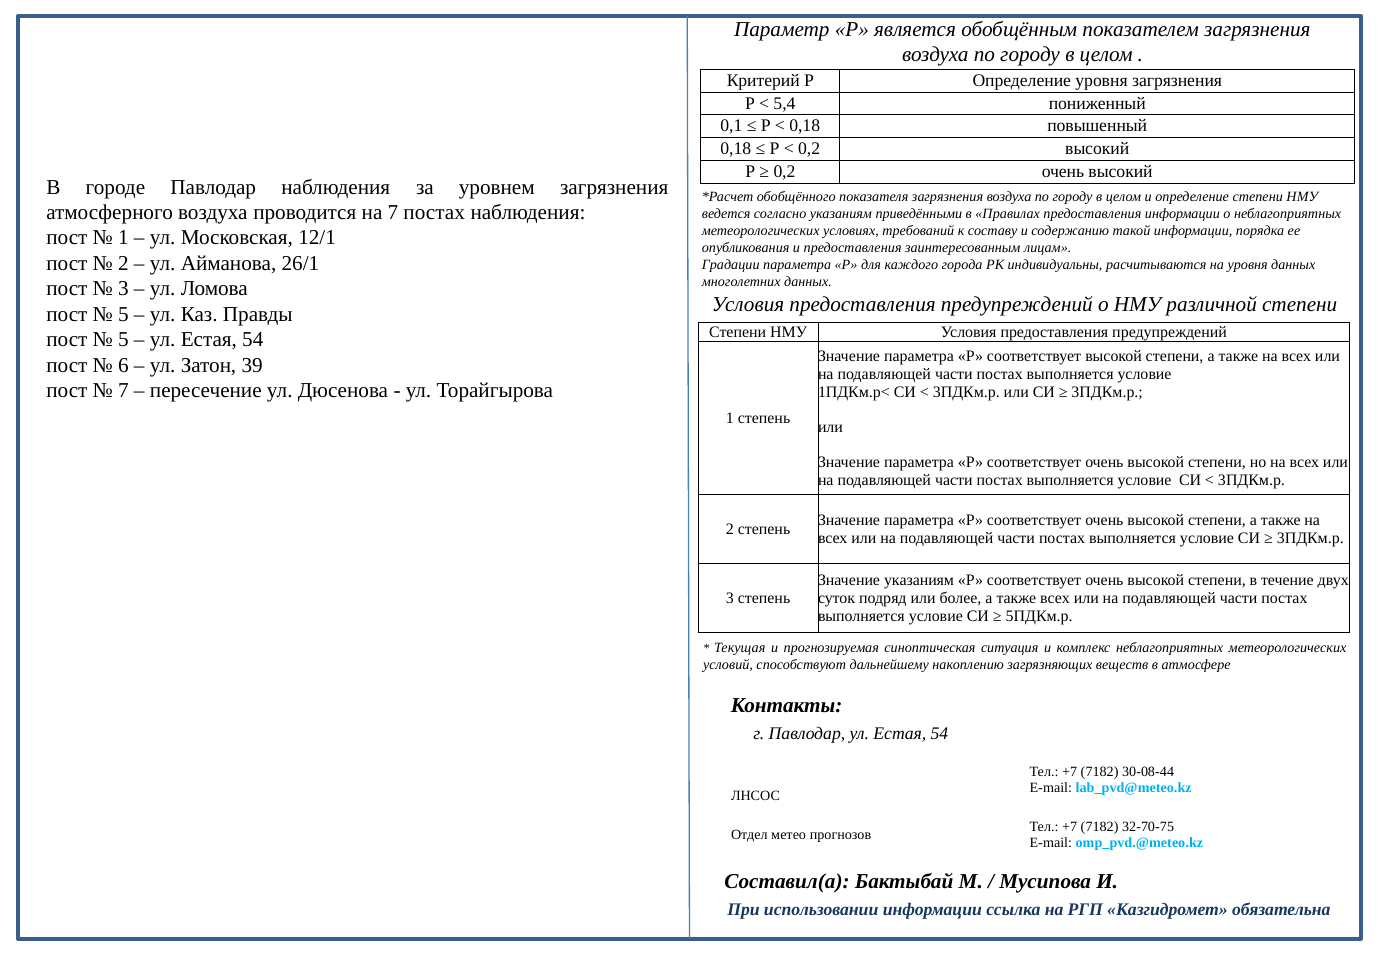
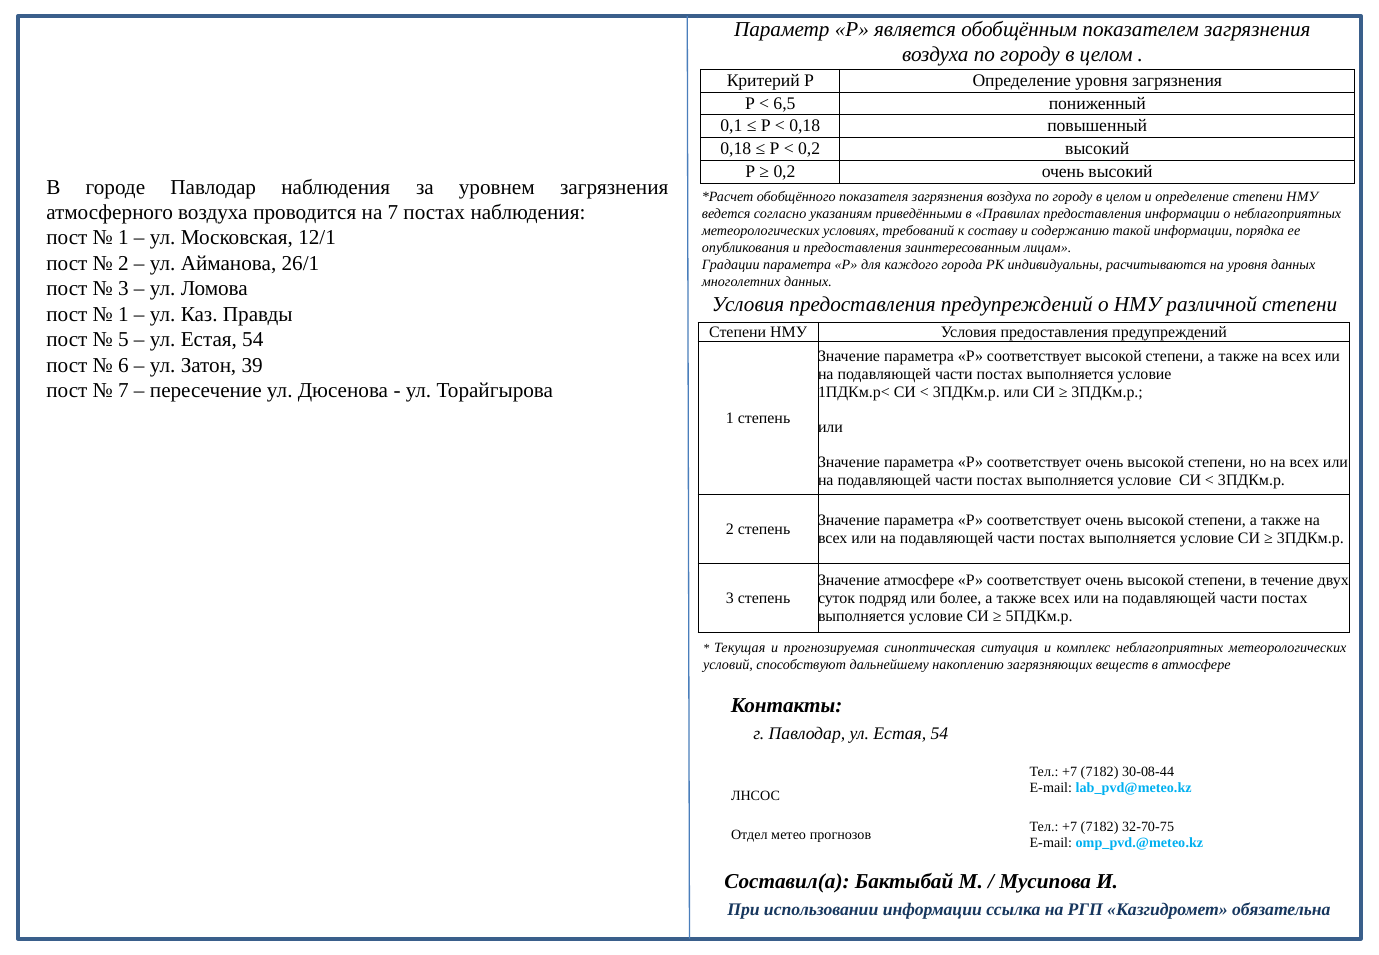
5,4: 5,4 -> 6,5
5 at (123, 314): 5 -> 1
Значение указаниям: указаниям -> атмосфере
